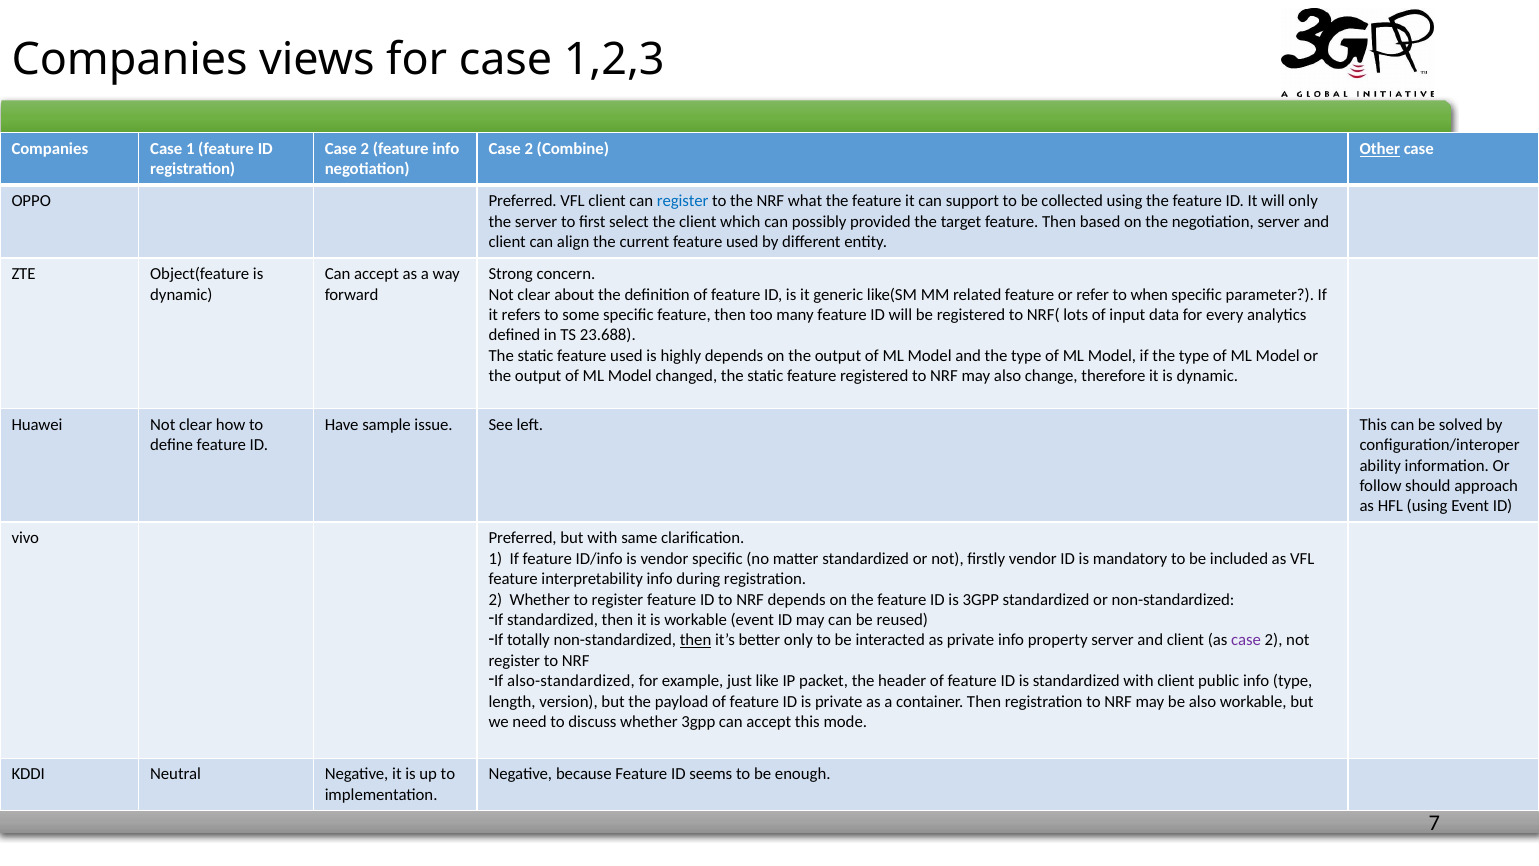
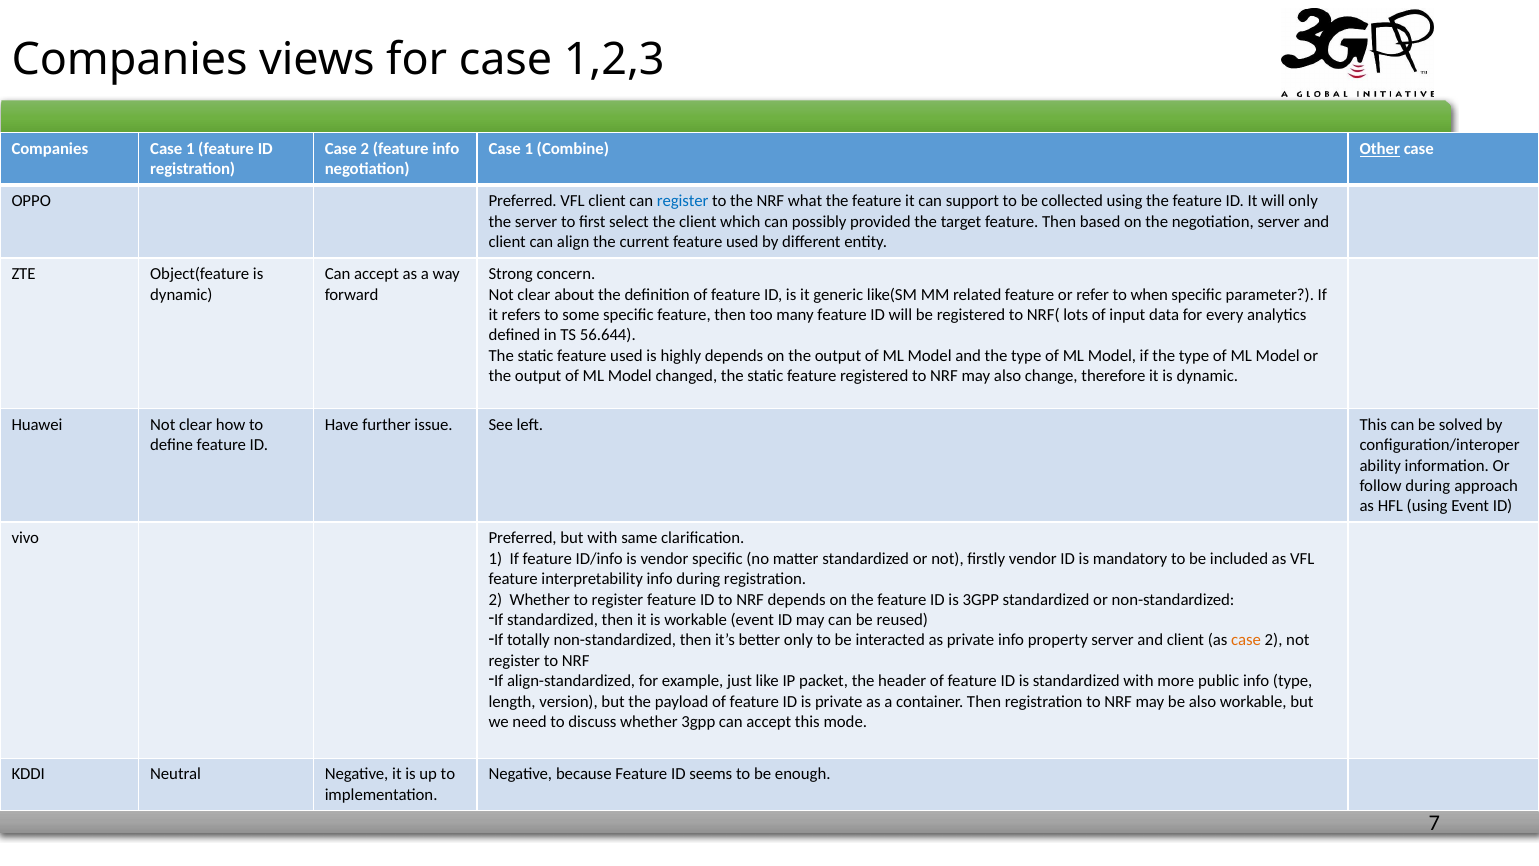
2 at (529, 149): 2 -> 1
23.688: 23.688 -> 56.644
sample: sample -> further
follow should: should -> during
then at (696, 640) underline: present -> none
case at (1246, 640) colour: purple -> orange
also-standardized: also-standardized -> align-standardized
with client: client -> more
